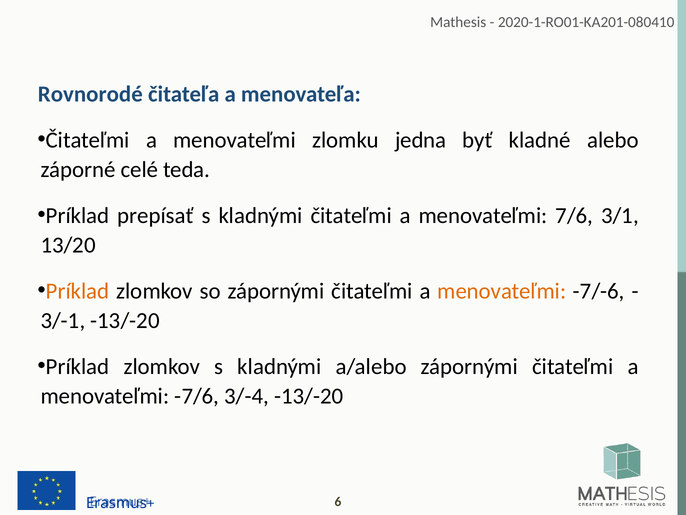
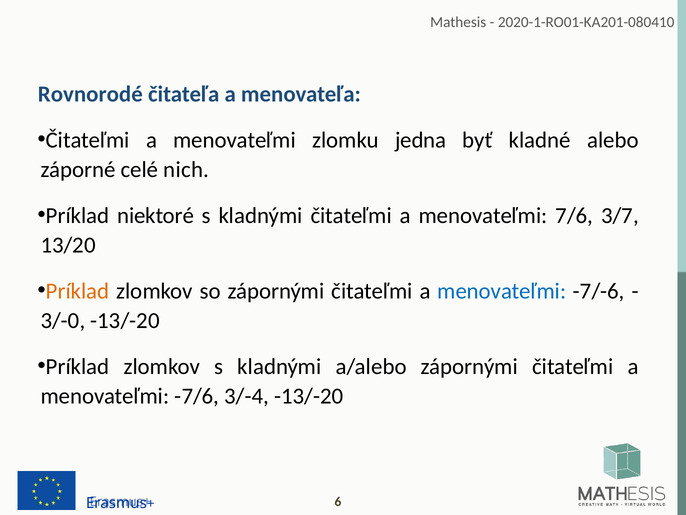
teda: teda -> nich
prepísať: prepísať -> niektoré
3/1: 3/1 -> 3/7
menovateľmi at (502, 291) colour: orange -> blue
3/-1: 3/-1 -> 3/-0
